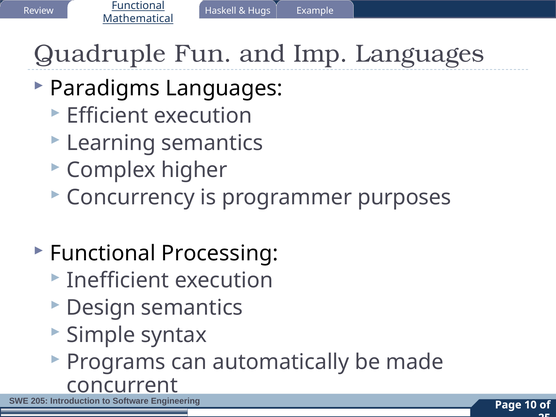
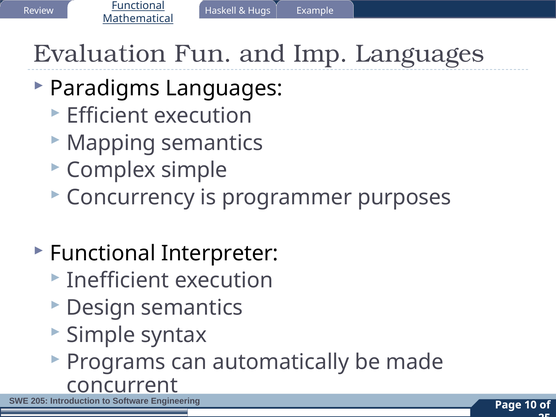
Quadruple: Quadruple -> Evaluation
Learning: Learning -> Mapping
Complex higher: higher -> simple
Processing: Processing -> Interpreter
